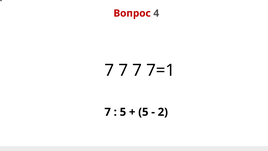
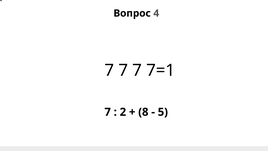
Вопрос colour: red -> black
5 at (123, 112): 5 -> 2
5 at (143, 112): 5 -> 8
2: 2 -> 5
